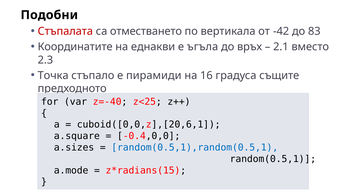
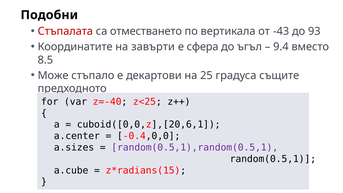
-42: -42 -> -43
83: 83 -> 93
еднакви: еднакви -> завърти
ъгъла: ъгъла -> сфера
връх: връх -> ъгъл
2.1: 2.1 -> 9.4
2.3: 2.3 -> 8.5
Точка: Точка -> Може
пирамиди: пирамиди -> декартови
16: 16 -> 25
a.square: a.square -> a.center
random(0.5,1),random(0.5,1 colour: blue -> purple
a.mode: a.mode -> a.cube
